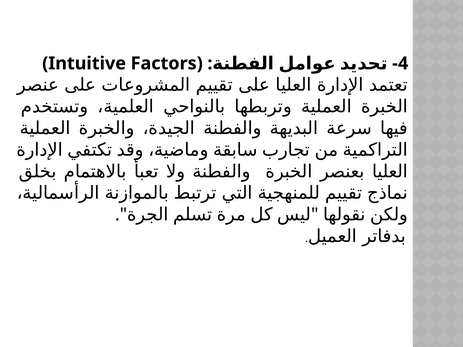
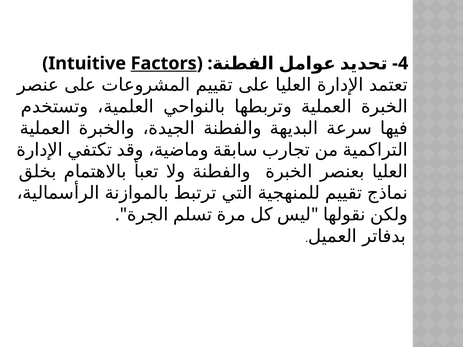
Factors underline: none -> present
